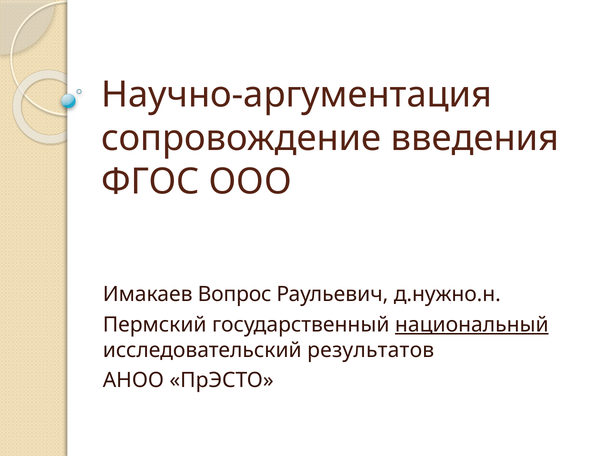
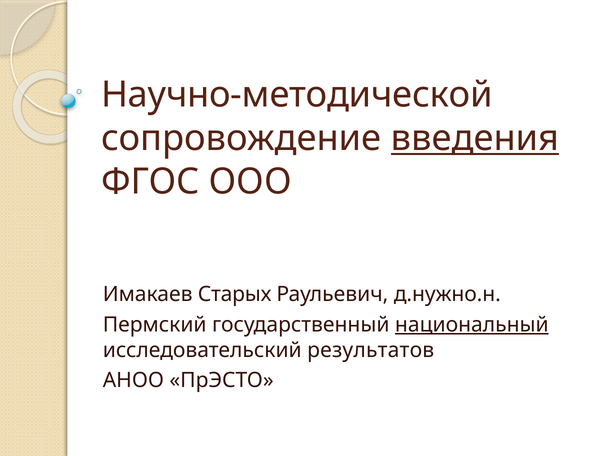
Научно-аргументация: Научно-аргументация -> Научно-методической
введения underline: none -> present
Вопрос: Вопрос -> Старых
